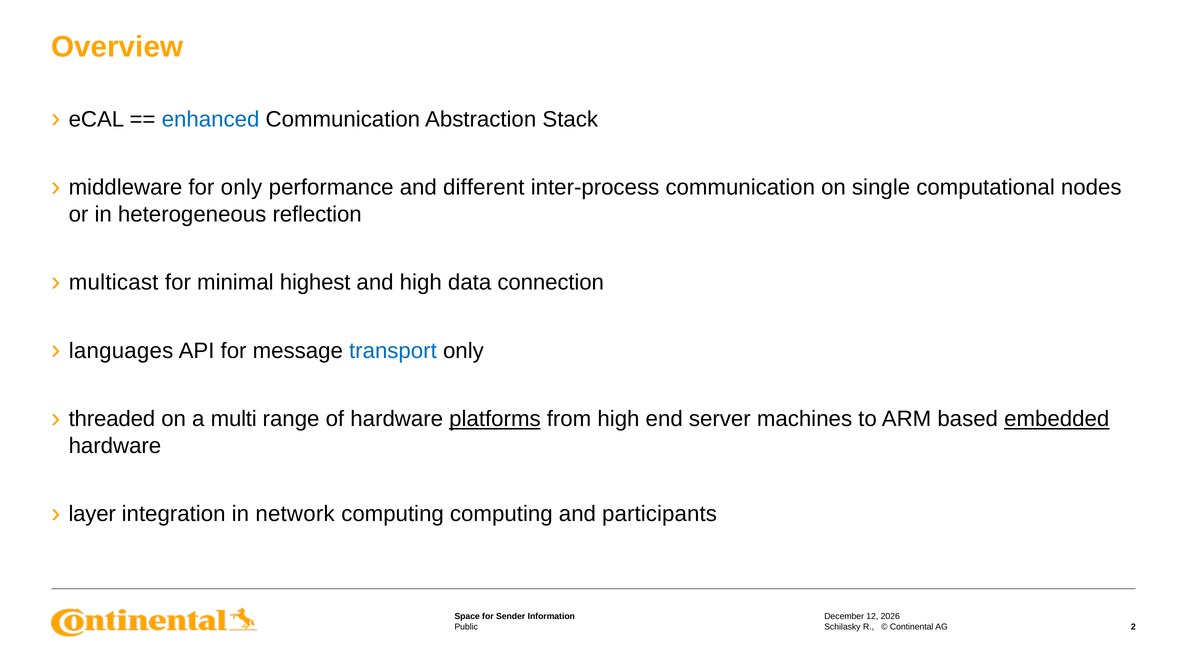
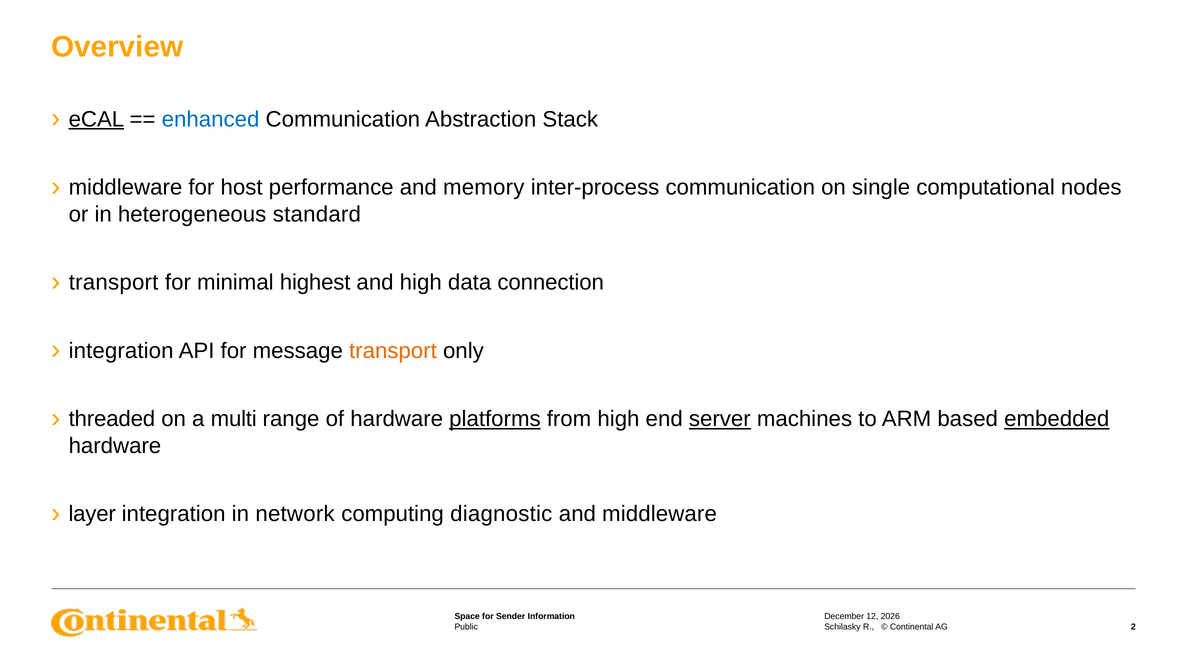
eCAL underline: none -> present
for only: only -> host
different: different -> memory
reflection: reflection -> standard
multicast at (114, 282): multicast -> transport
languages at (121, 351): languages -> integration
transport at (393, 351) colour: blue -> orange
server underline: none -> present
computing computing: computing -> diagnostic
and participants: participants -> middleware
